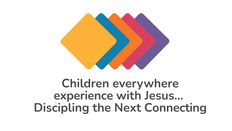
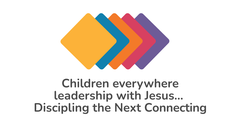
experience: experience -> leadership
